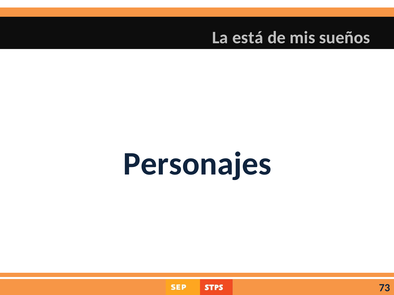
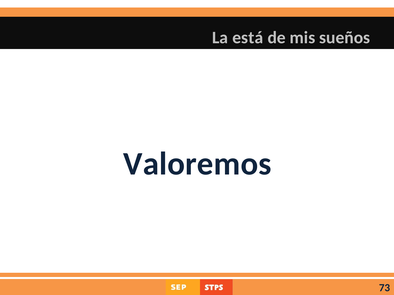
Personajes: Personajes -> Valoremos
